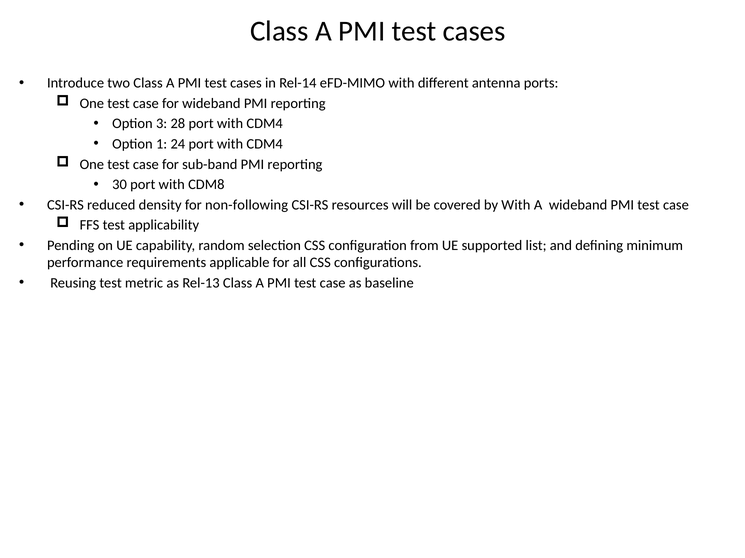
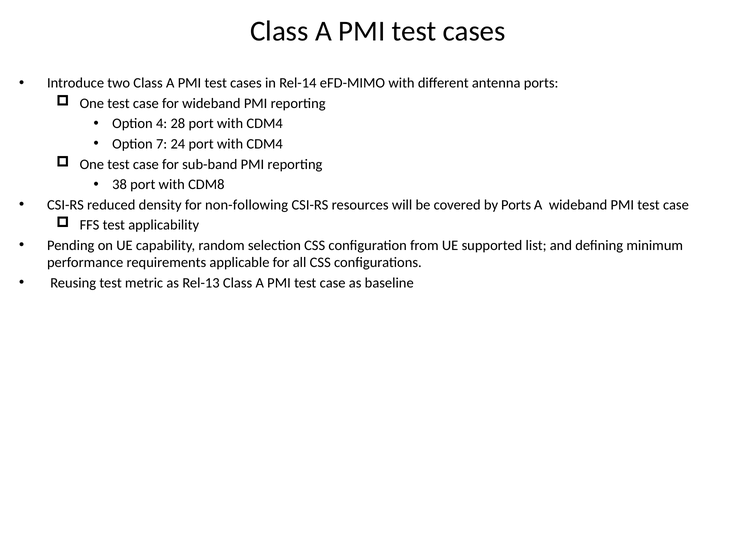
3: 3 -> 4
1: 1 -> 7
30: 30 -> 38
by With: With -> Ports
